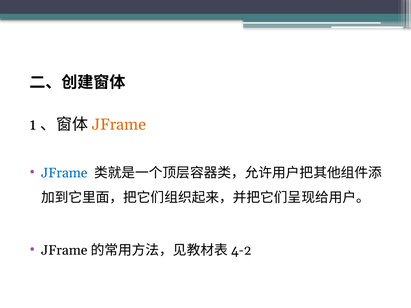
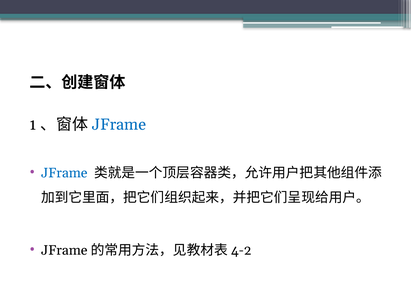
JFrame at (119, 125) colour: orange -> blue
